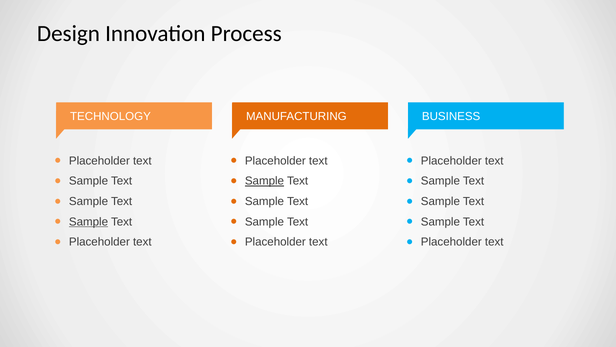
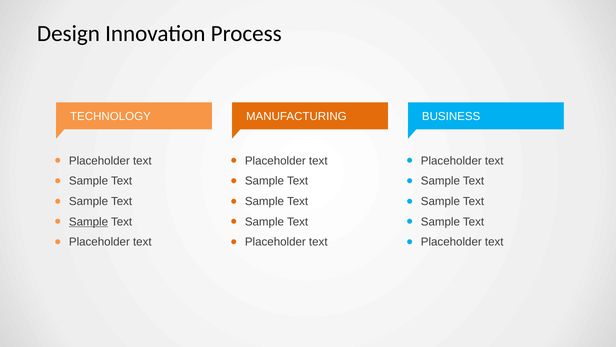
Sample at (264, 181) underline: present -> none
